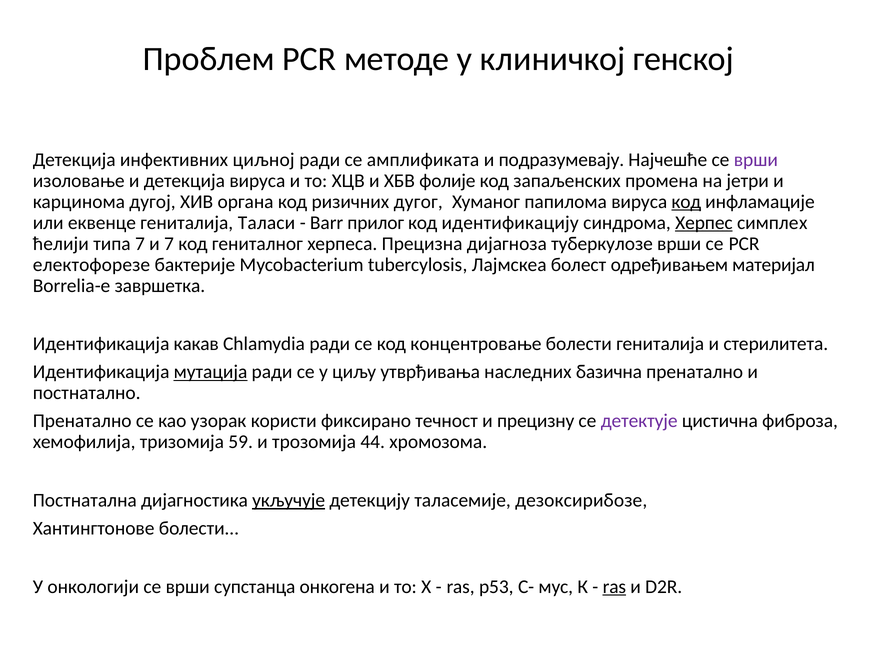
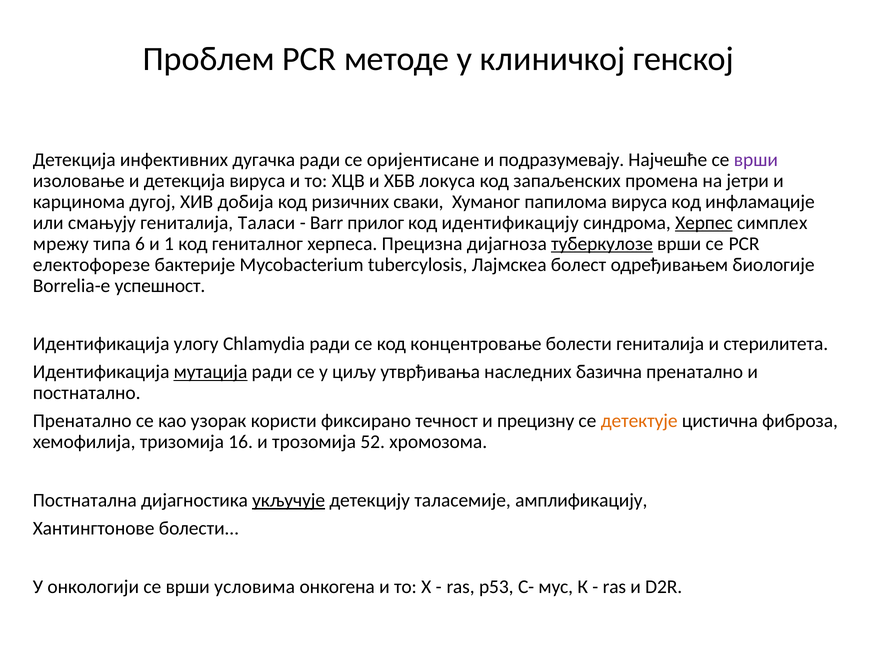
циљној: циљној -> дугачка
амплификата: амплификата -> оријентисане
фолије: фолије -> локуса
органа: органа -> добија
дугог: дугог -> сваки
код at (686, 202) underline: present -> none
еквенце: еквенце -> смањују
ћелији: ћелији -> мрежу
типа 7: 7 -> 6
и 7: 7 -> 1
туберкулозе underline: none -> present
материјал: материјал -> биологије
завршетка: завршетка -> успешност
какав: какав -> улогу
детектује colour: purple -> orange
59: 59 -> 16
44: 44 -> 52
дезоксирибозе: дезоксирибозе -> амплификацију
супстанца: супстанца -> условима
ras at (614, 587) underline: present -> none
